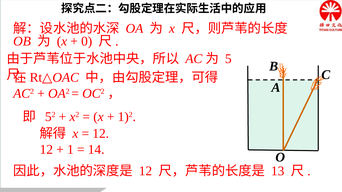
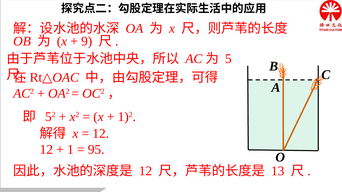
0: 0 -> 9
14: 14 -> 95
